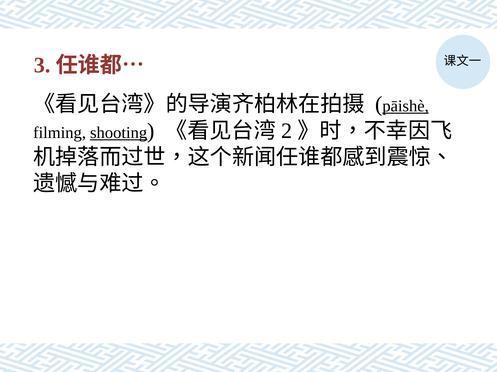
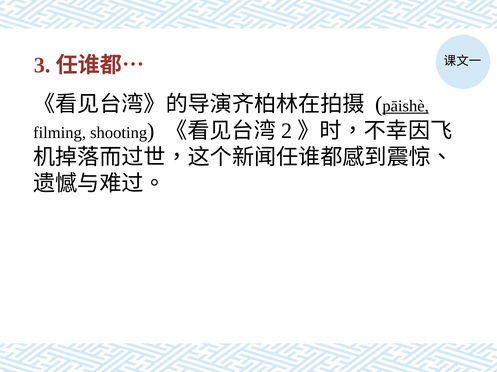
shooting underline: present -> none
